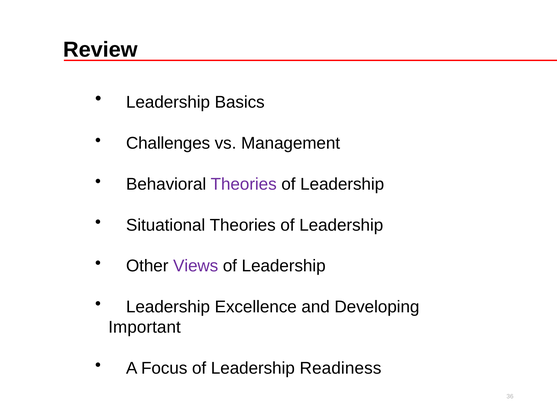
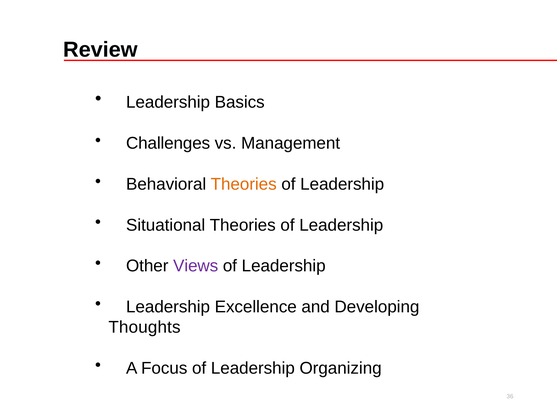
Theories at (244, 184) colour: purple -> orange
Important: Important -> Thoughts
Readiness: Readiness -> Organizing
